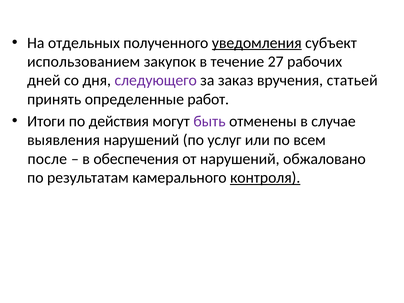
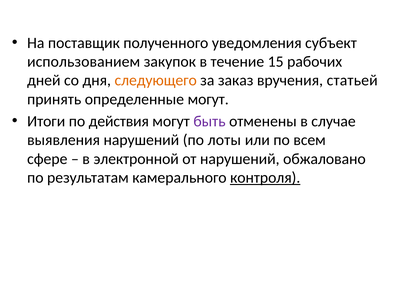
отдельных: отдельных -> поставщик
уведомления underline: present -> none
27: 27 -> 15
следующего colour: purple -> orange
определенные работ: работ -> могут
услуг: услуг -> лоты
после: после -> сфере
обеспечения: обеспечения -> электронной
